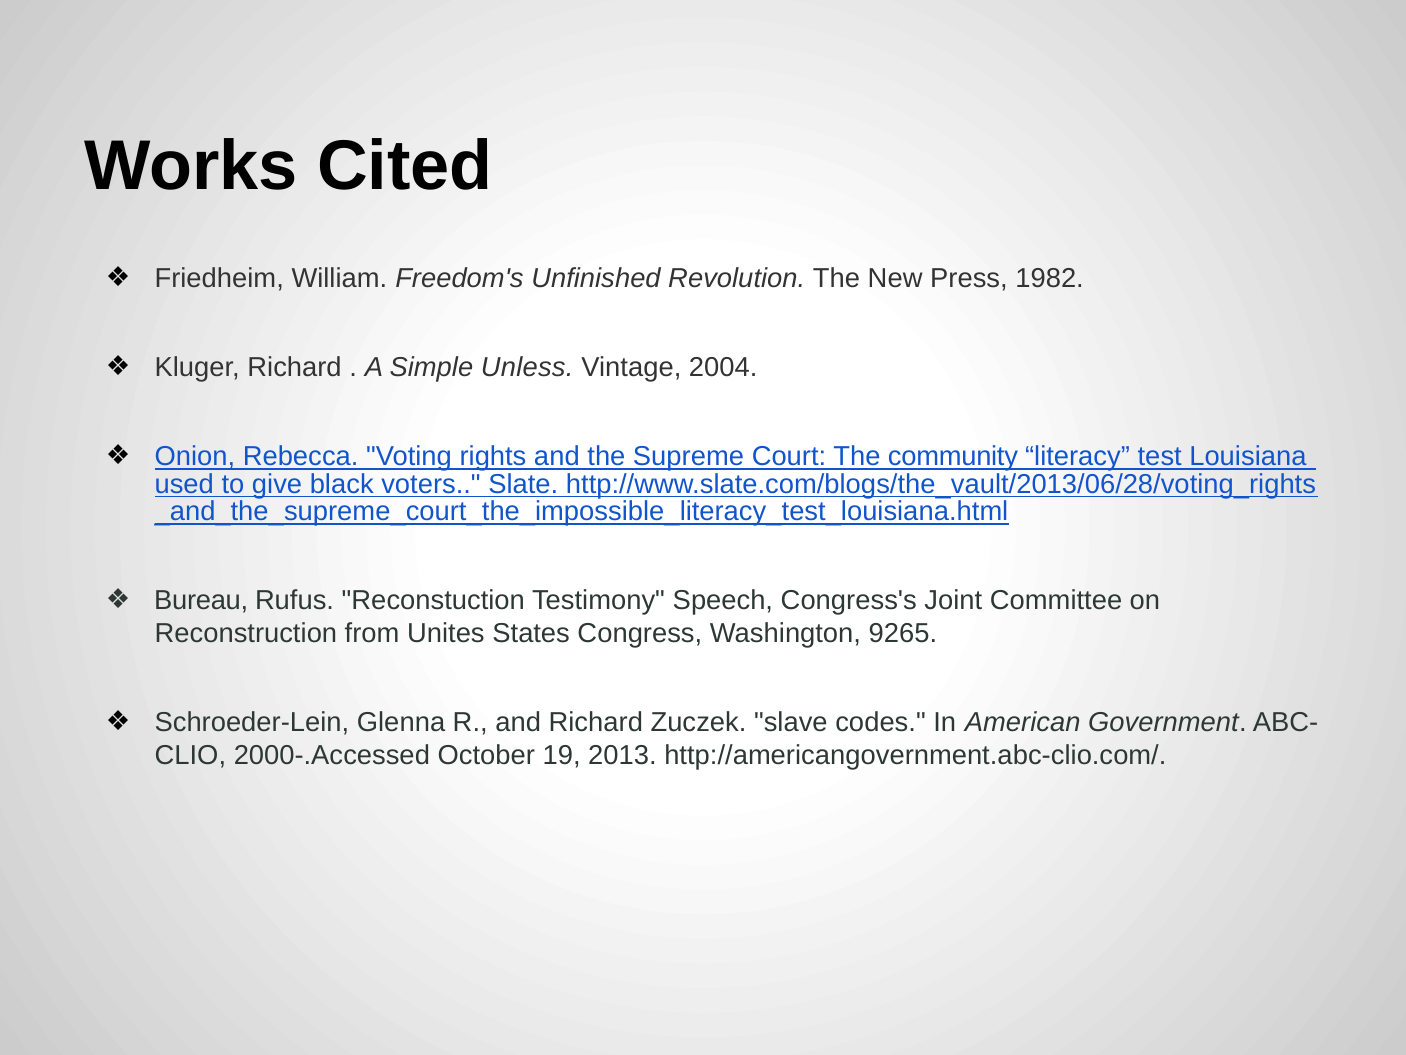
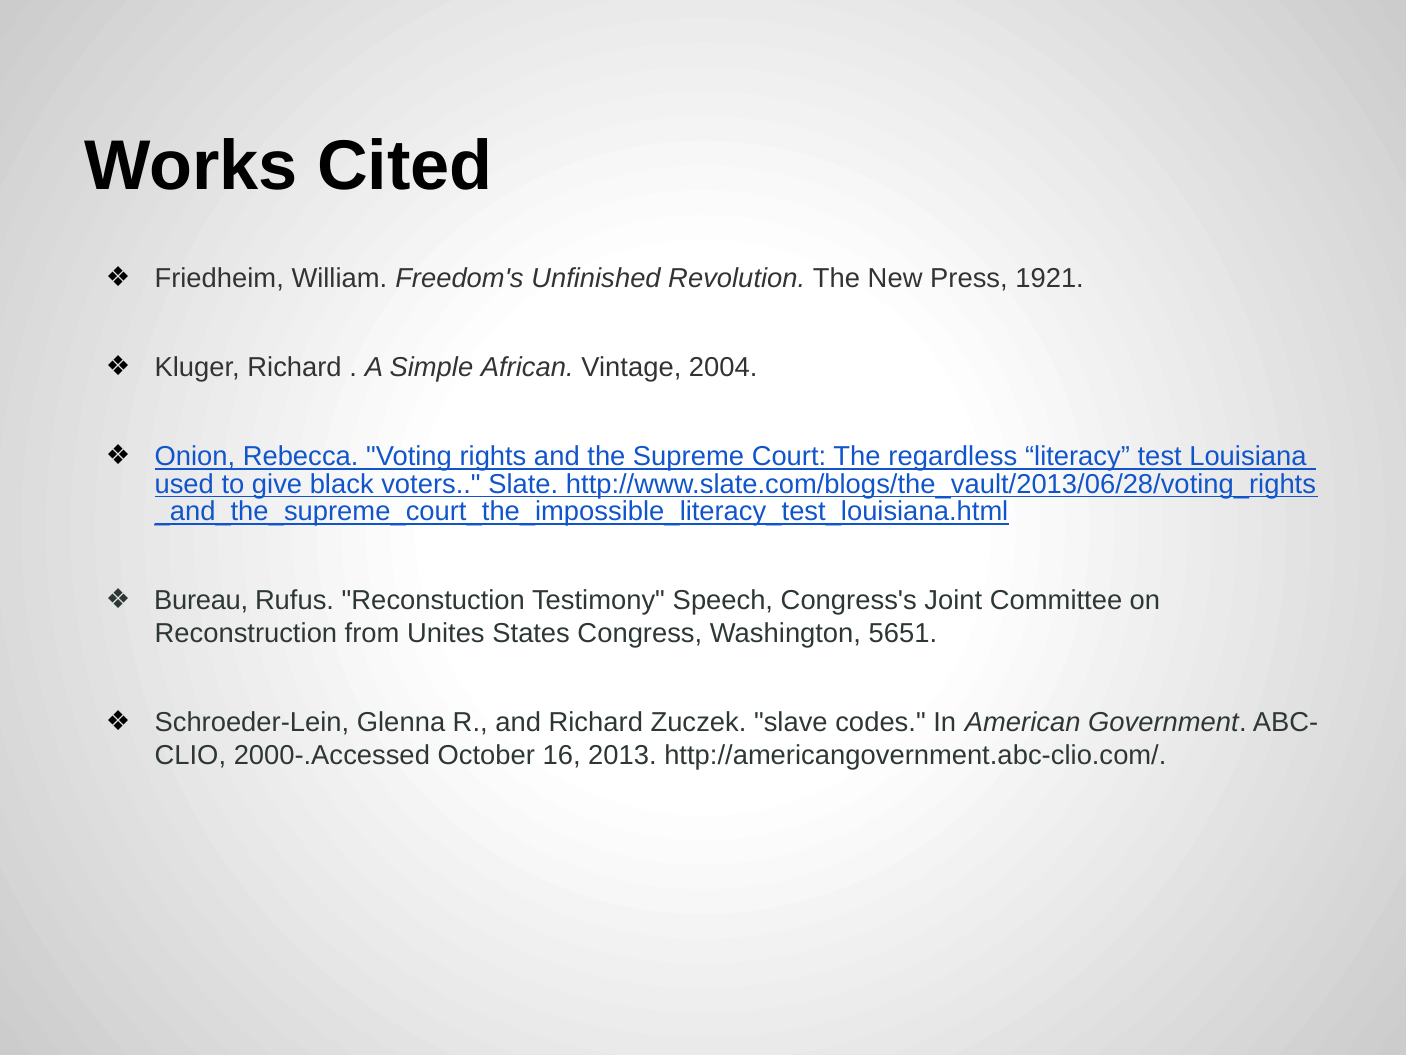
1982: 1982 -> 1921
Unless: Unless -> African
community: community -> regardless
9265: 9265 -> 5651
19: 19 -> 16
